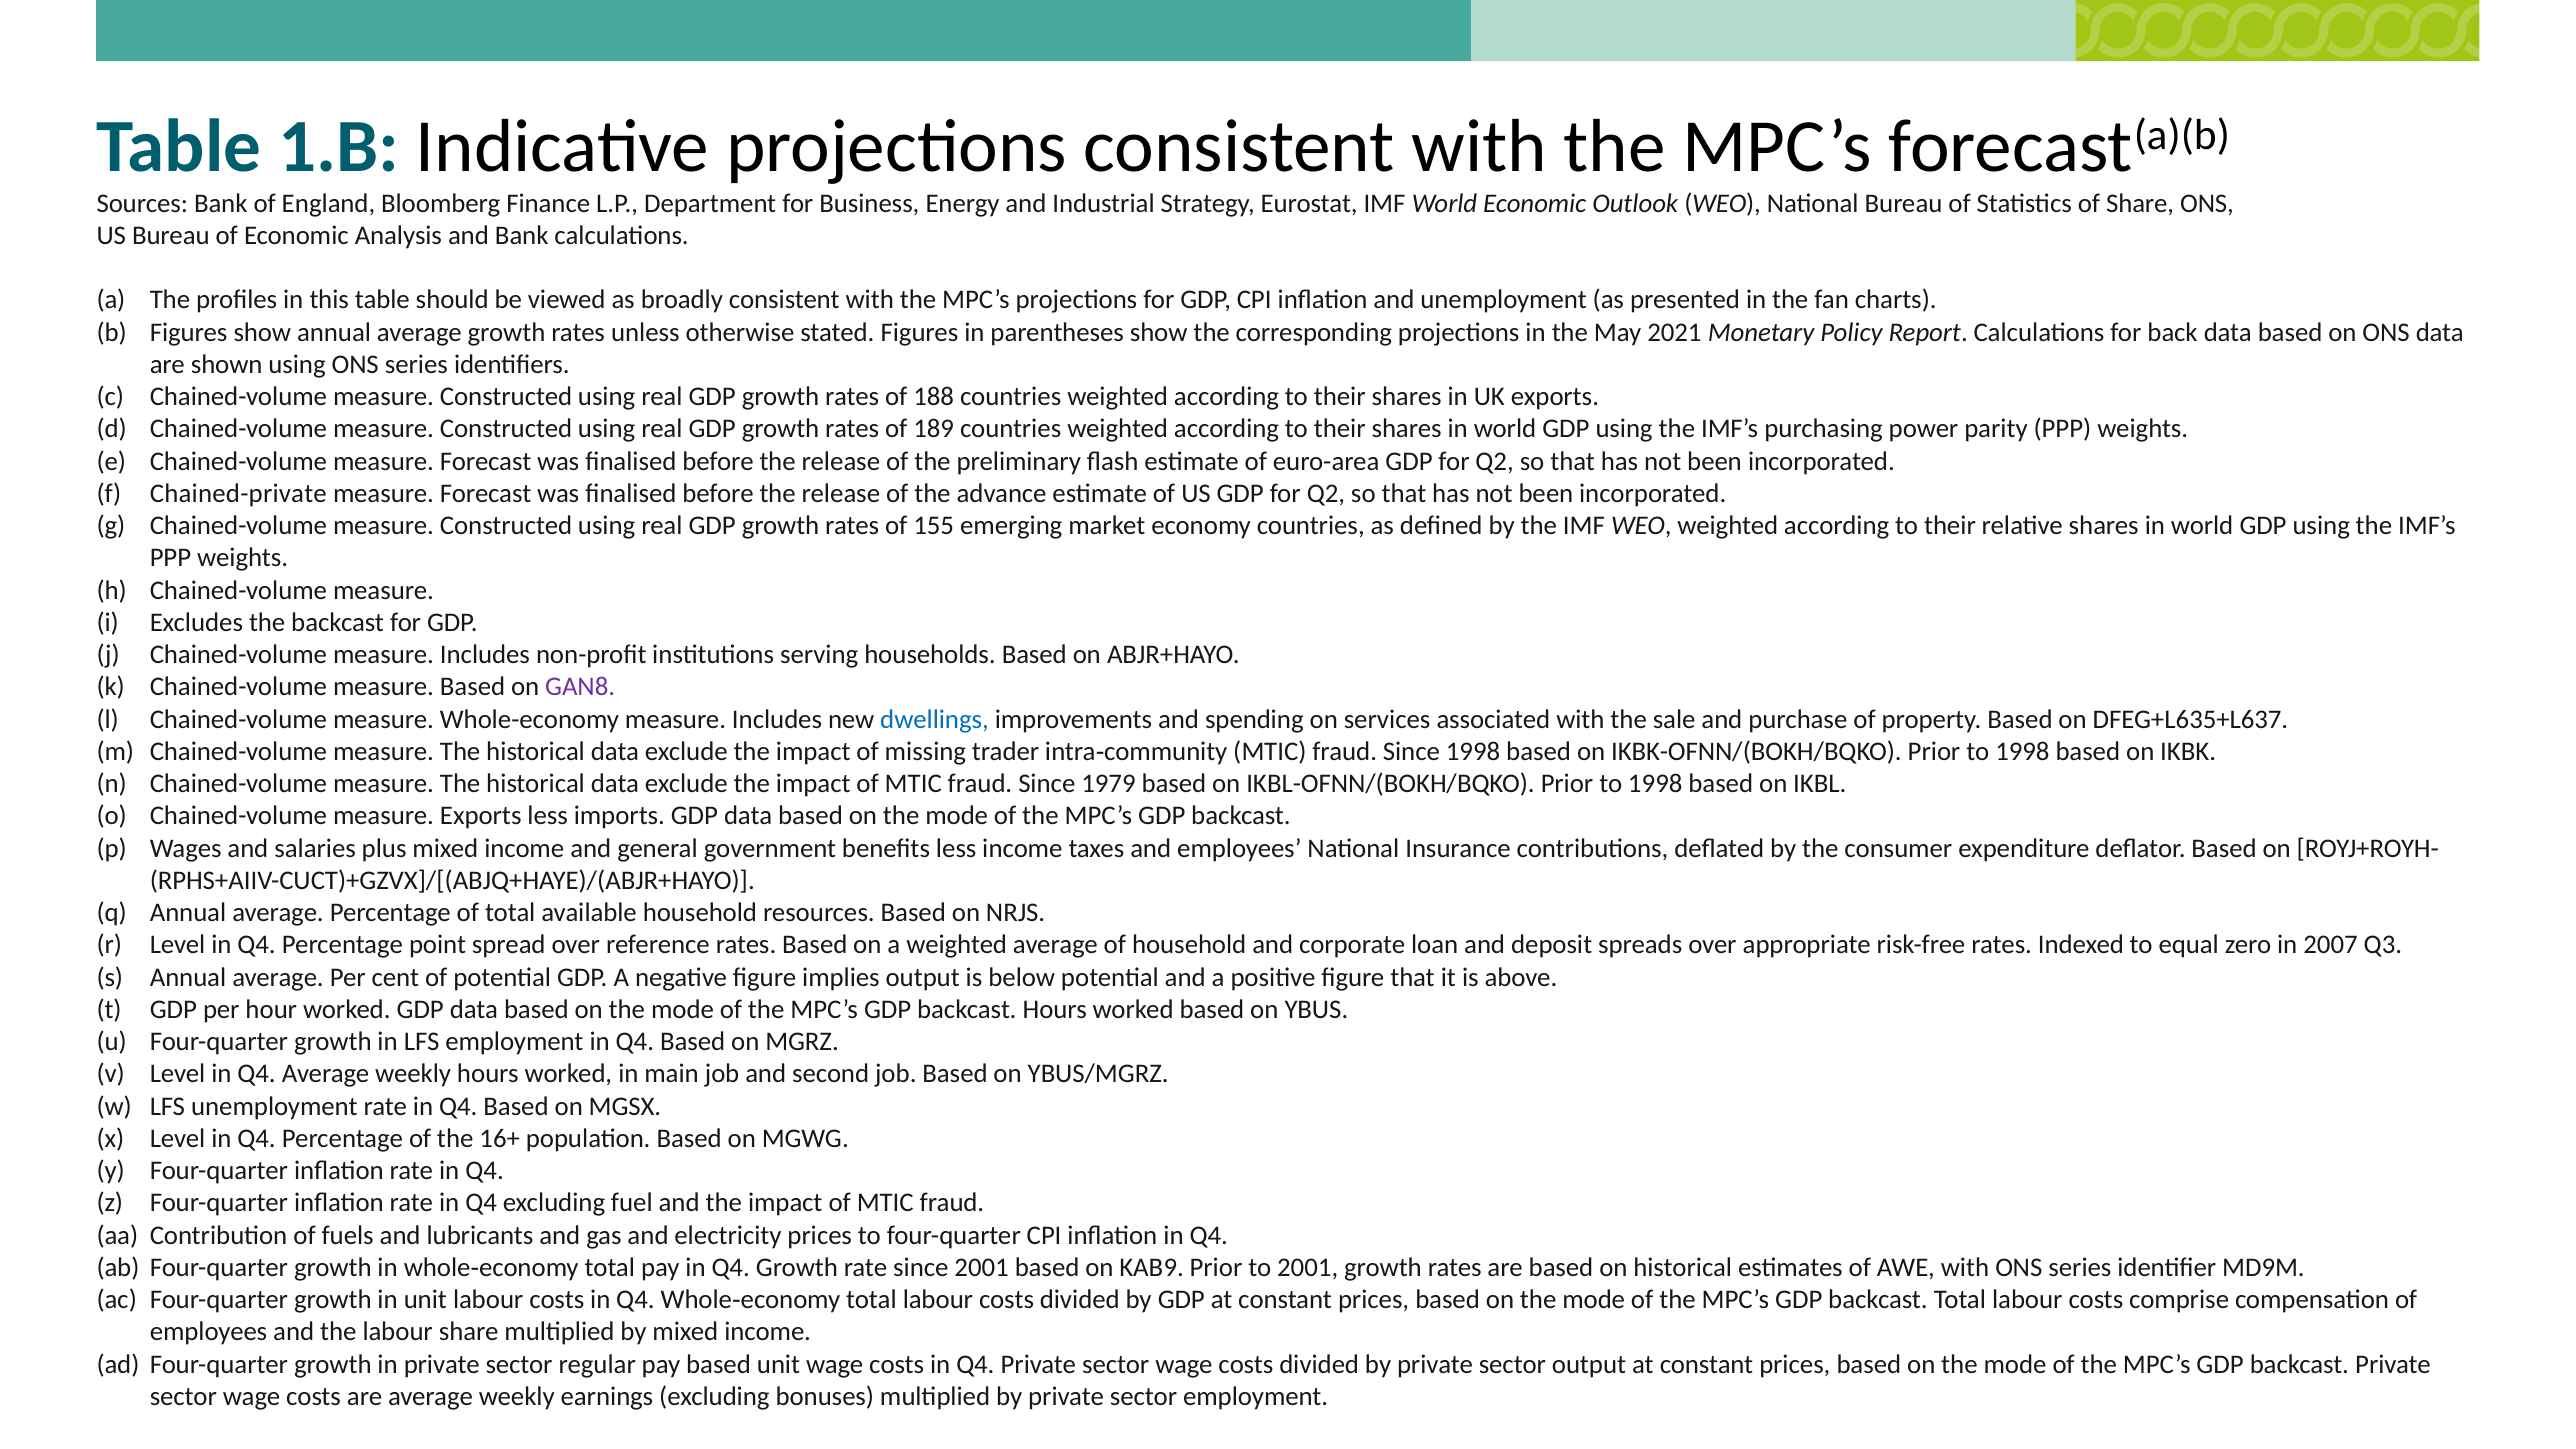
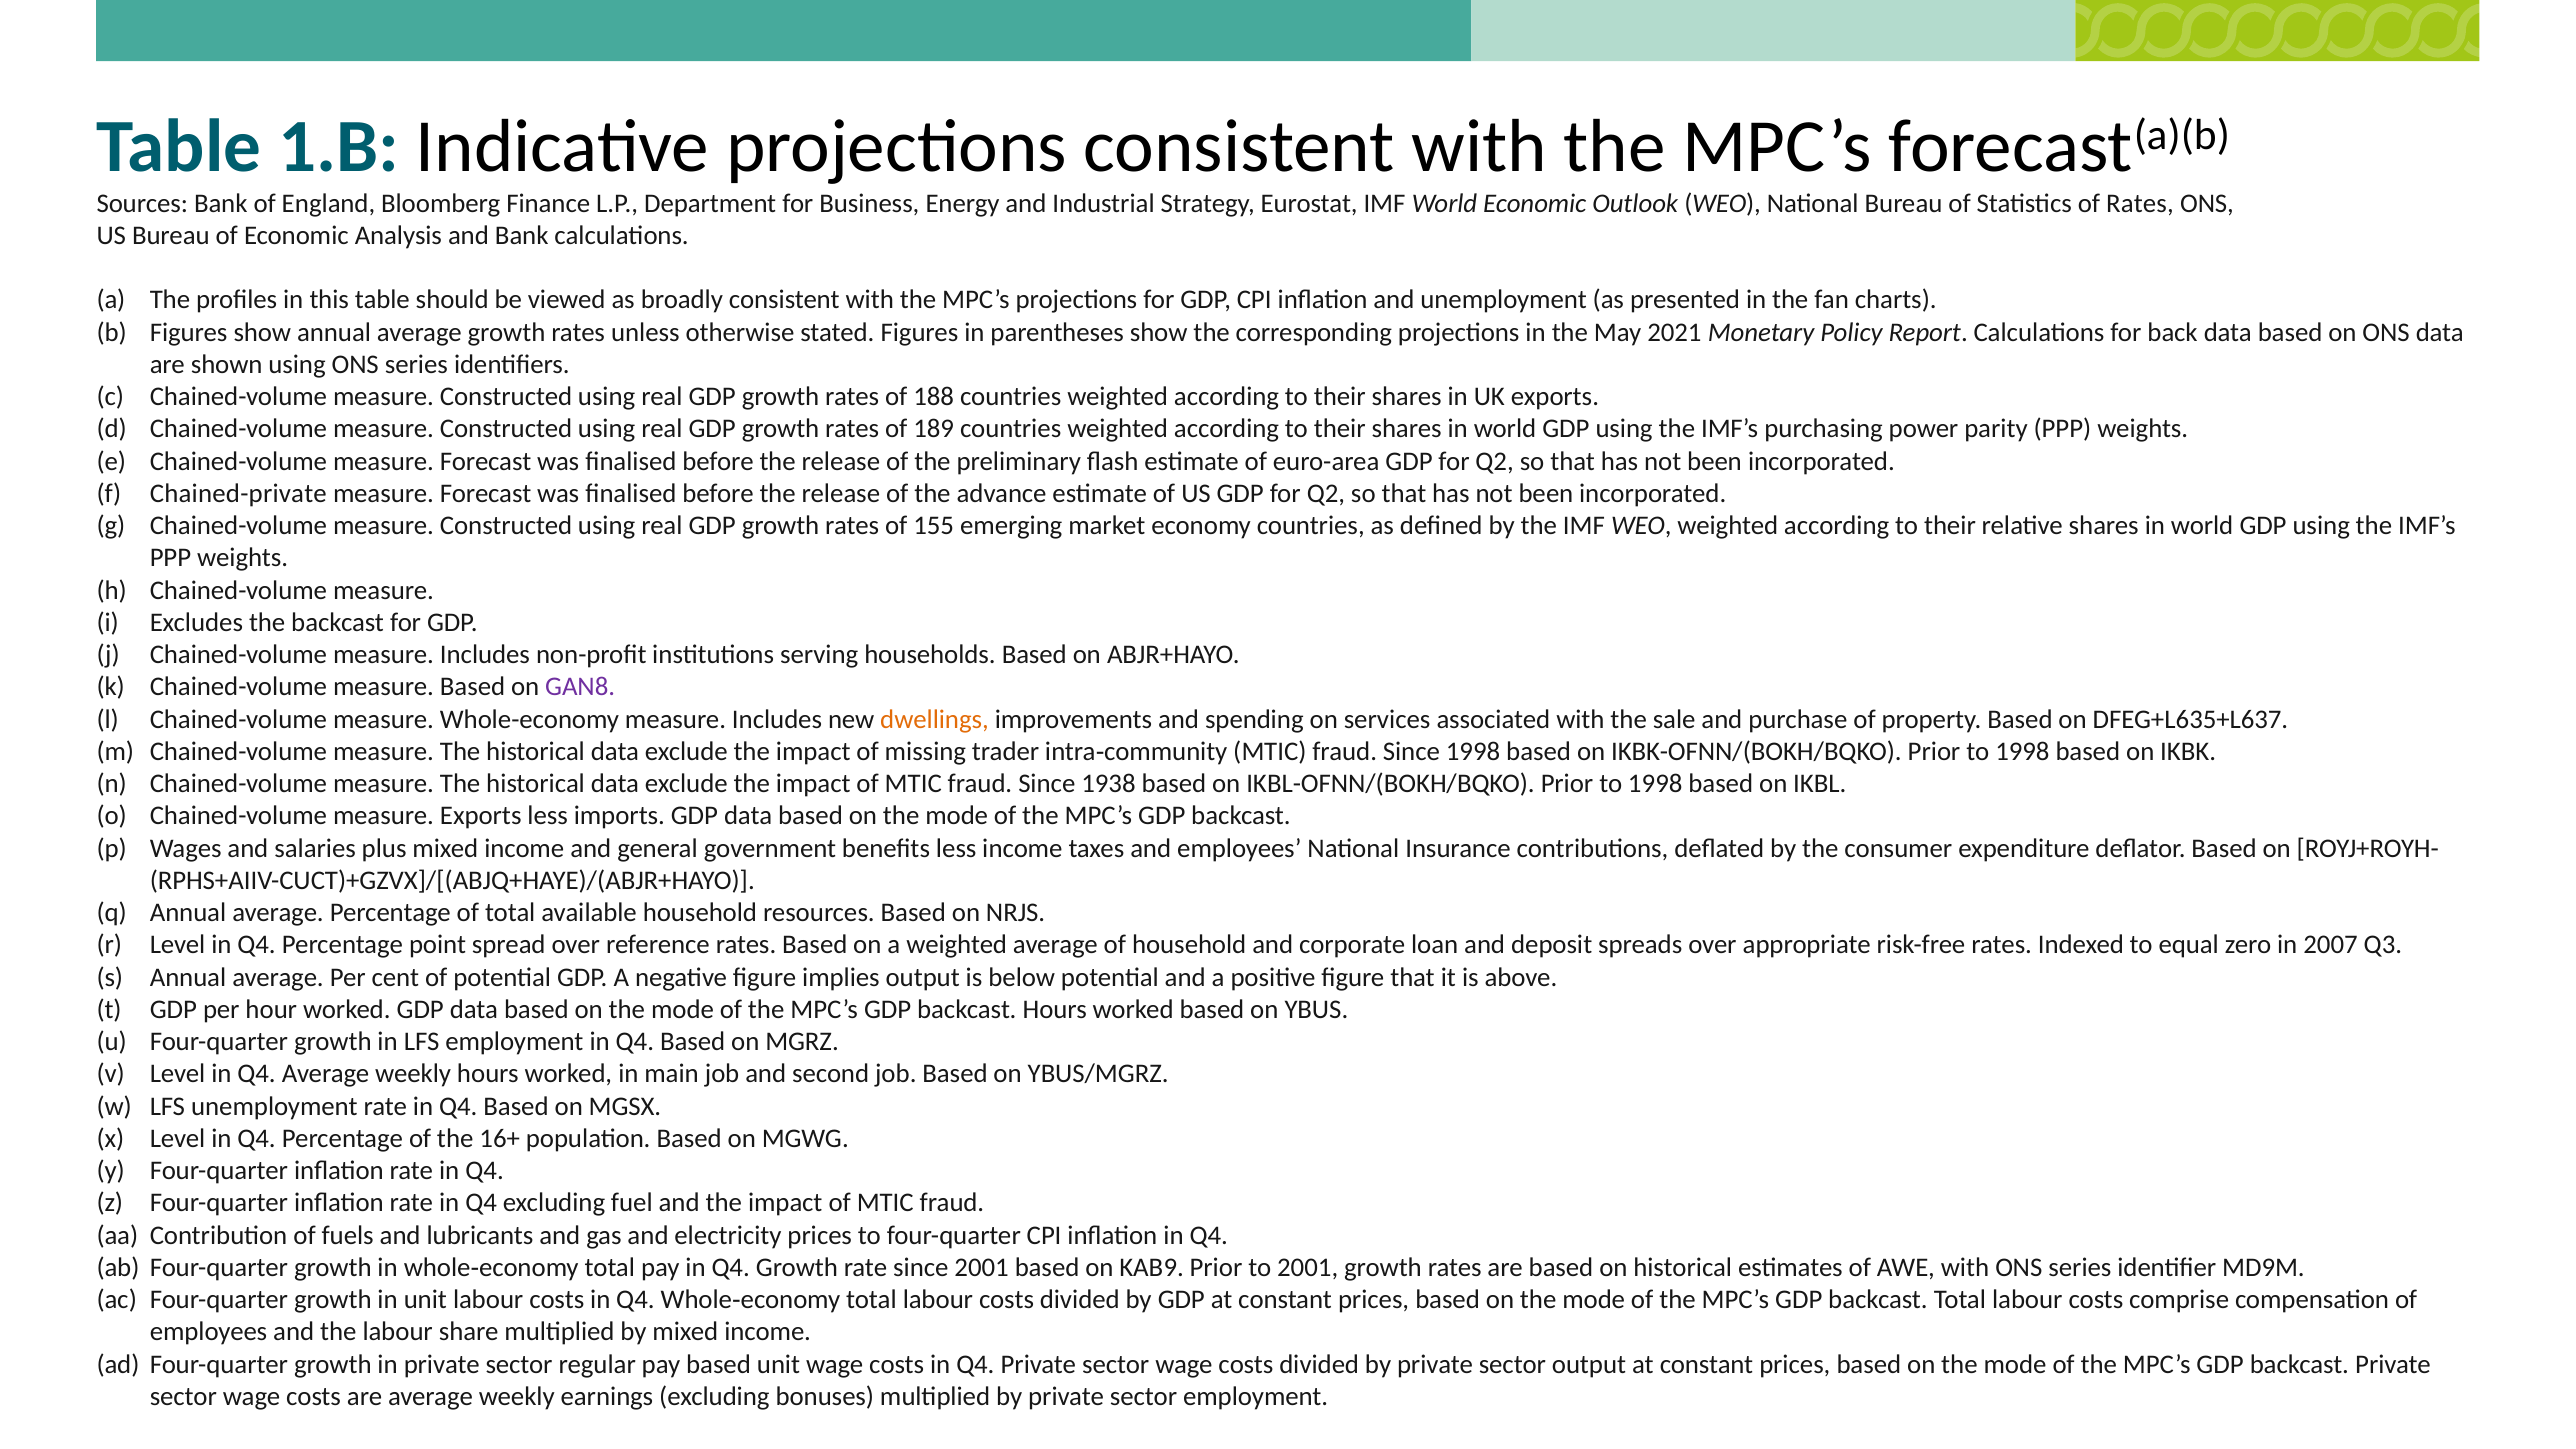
of Share: Share -> Rates
dwellings colour: blue -> orange
1979: 1979 -> 1938
